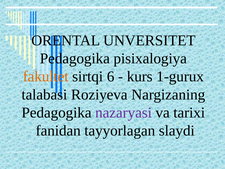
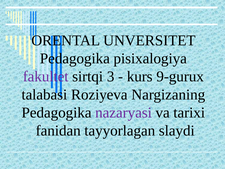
fakultet colour: orange -> purple
6: 6 -> 3
1-gurux: 1-gurux -> 9-gurux
